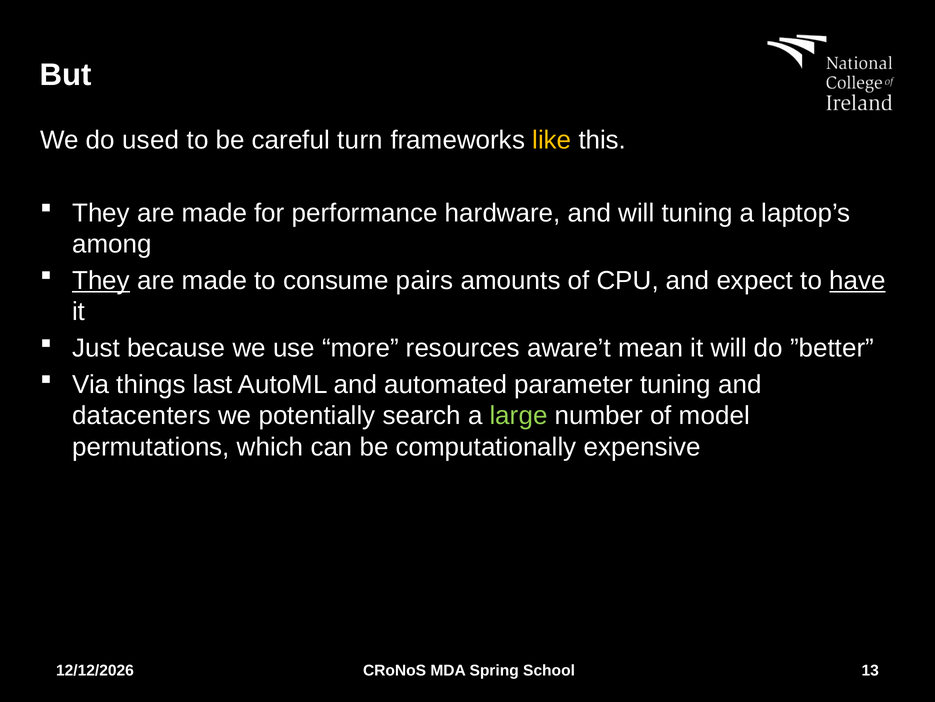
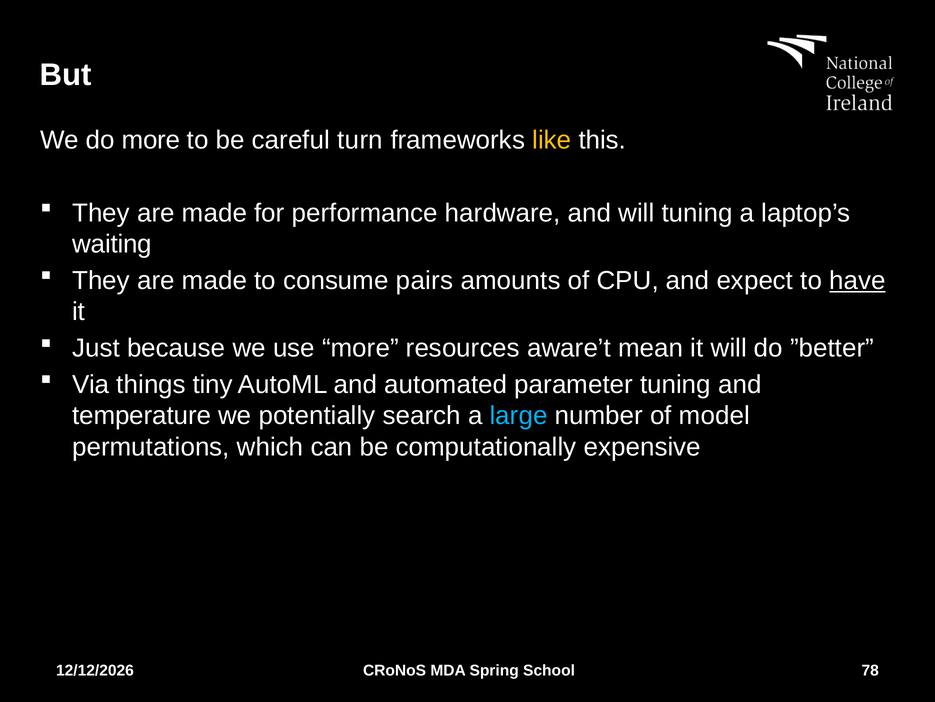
do used: used -> more
among: among -> waiting
They at (101, 280) underline: present -> none
last: last -> tiny
datacenters: datacenters -> temperature
large colour: light green -> light blue
13: 13 -> 78
